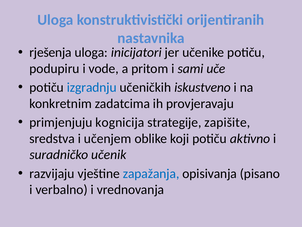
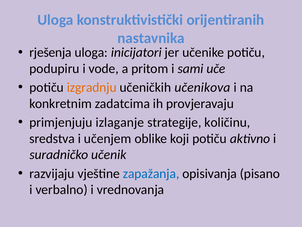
izgradnju colour: blue -> orange
iskustveno: iskustveno -> učenikova
kognicija: kognicija -> izlaganje
zapišite: zapišite -> količinu
